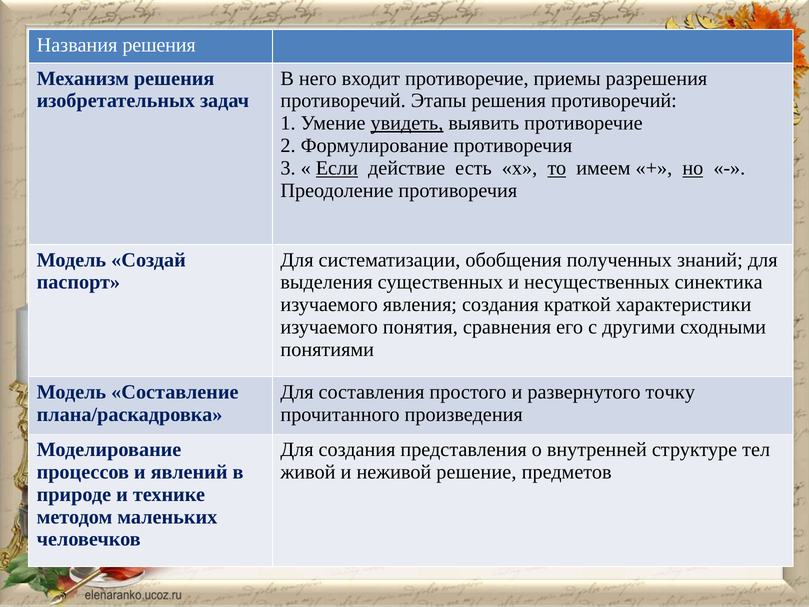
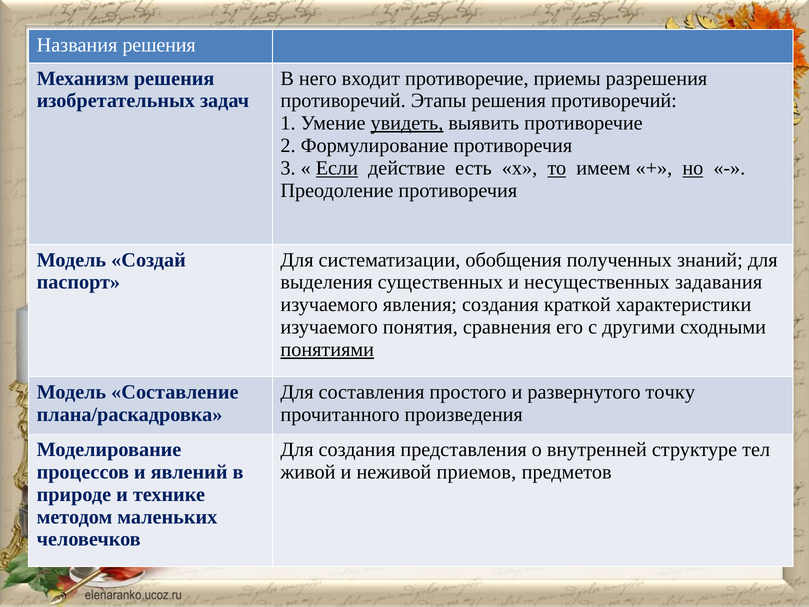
синектика: синектика -> задавания
понятиями underline: none -> present
решение: решение -> приемов
